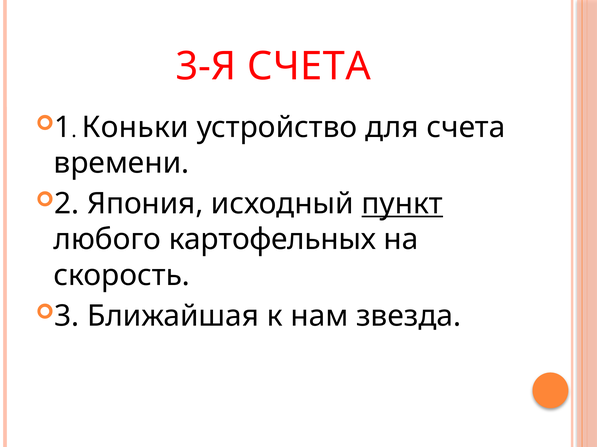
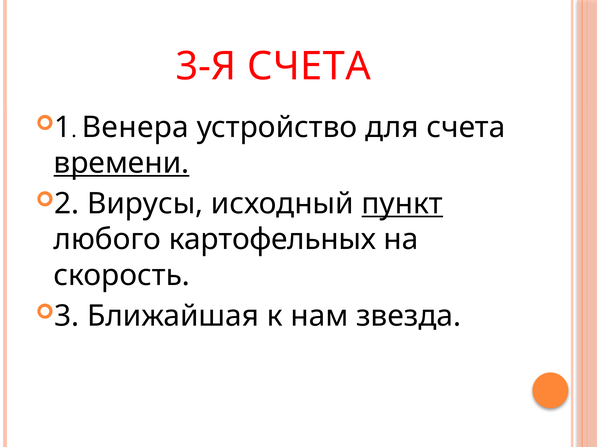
Коньки: Коньки -> Венера
времени underline: none -> present
Япония: Япония -> Вирусы
